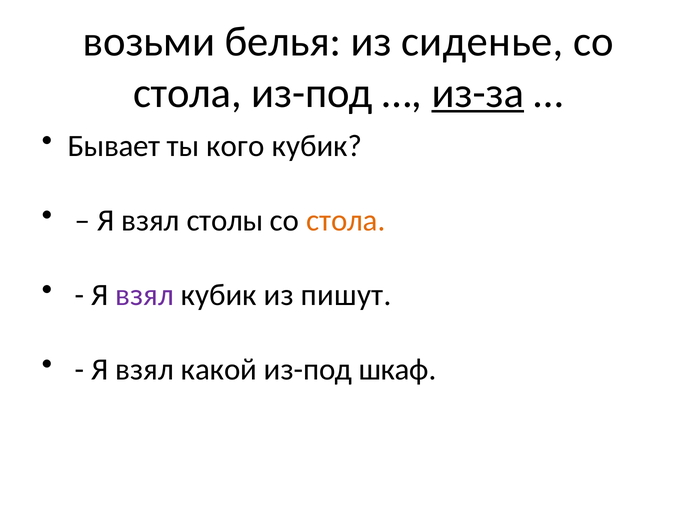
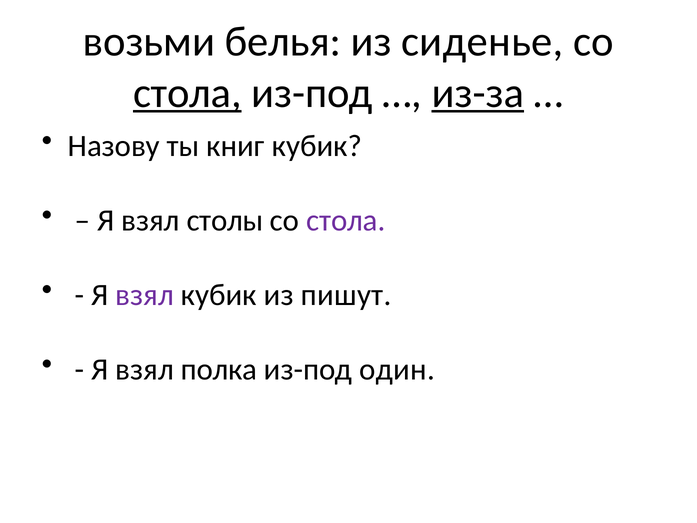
стола at (188, 93) underline: none -> present
Бывает: Бывает -> Назову
кого: кого -> книг
стола at (346, 221) colour: orange -> purple
какой: какой -> полка
шкаф: шкаф -> один
